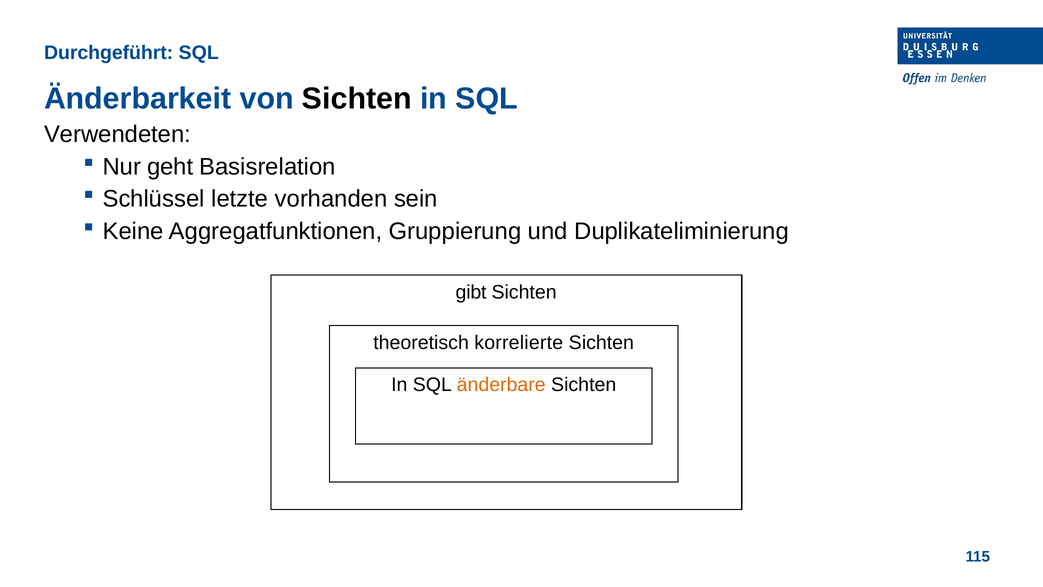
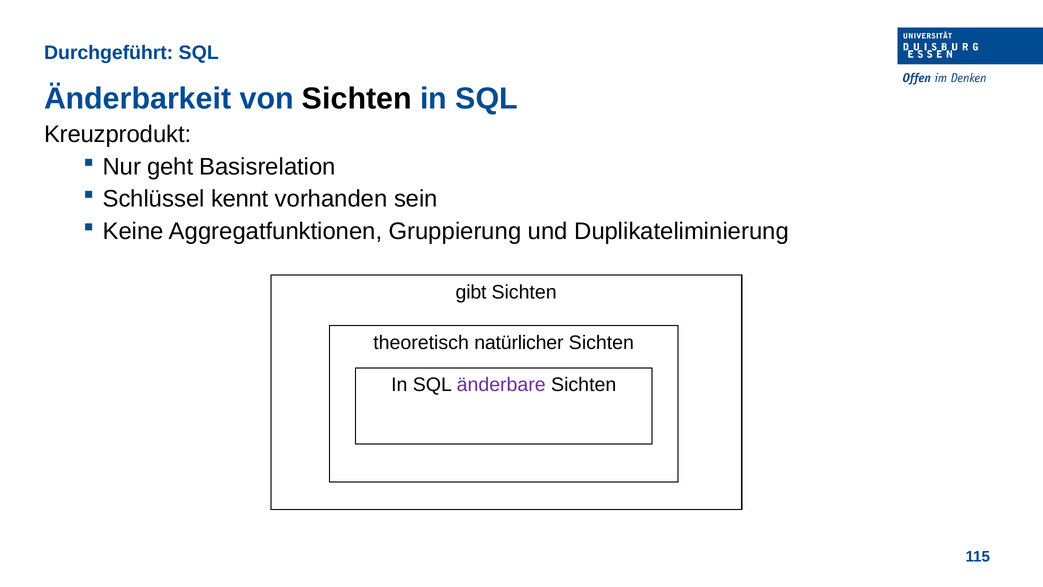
Verwendeten: Verwendeten -> Kreuzprodukt
letzte: letzte -> kennt
korrelierte: korrelierte -> natürlicher
änderbare colour: orange -> purple
